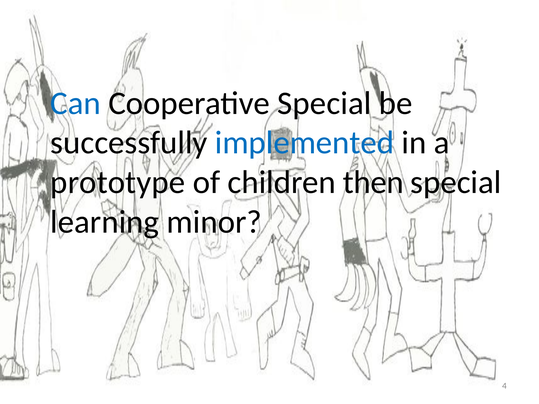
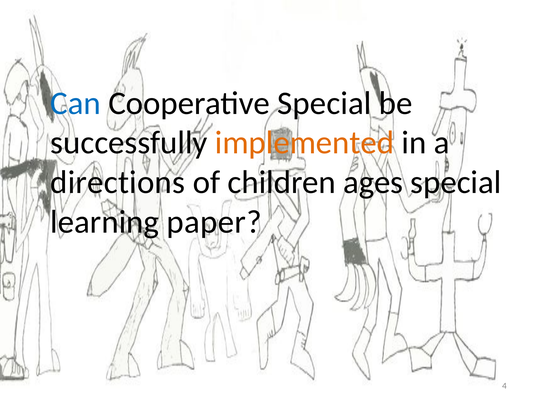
implemented colour: blue -> orange
prototype: prototype -> directions
then: then -> ages
minor: minor -> paper
